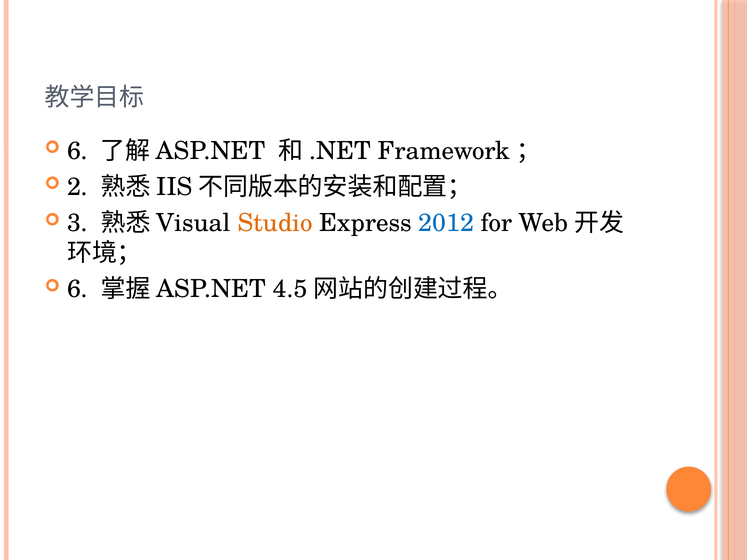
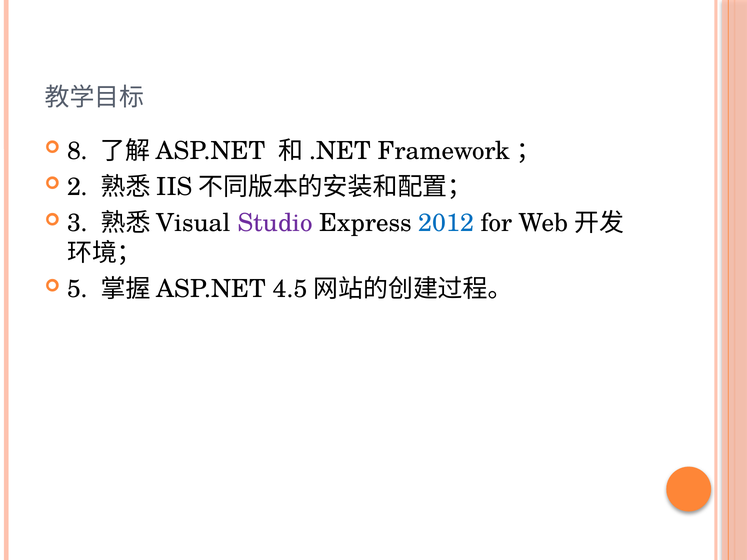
6 at (77, 151): 6 -> 8
Studio colour: orange -> purple
6 at (77, 289): 6 -> 5
